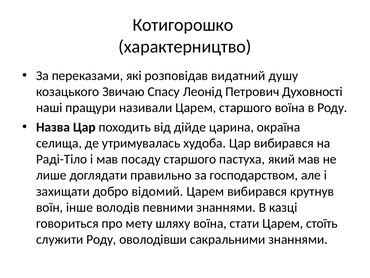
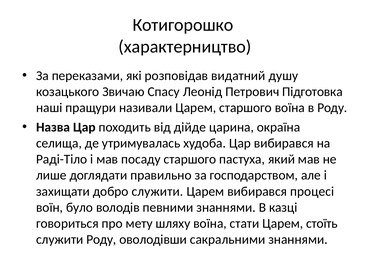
Духовності: Духовності -> Підготовка
добро відомий: відомий -> служити
крутнув: крутнув -> процесі
інше: інше -> було
